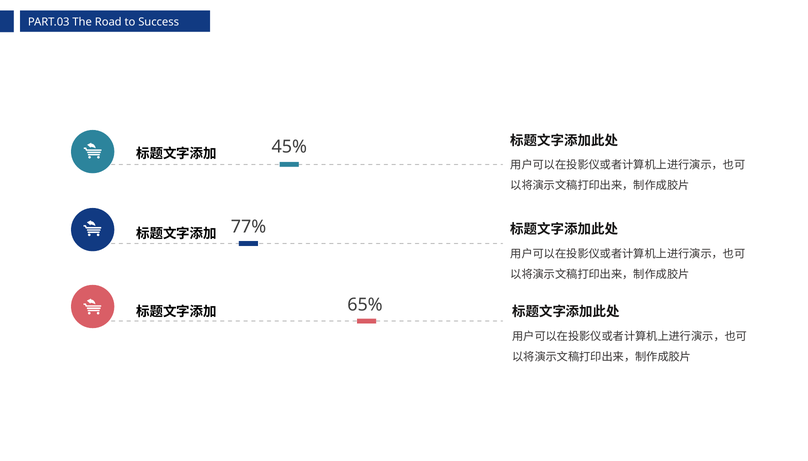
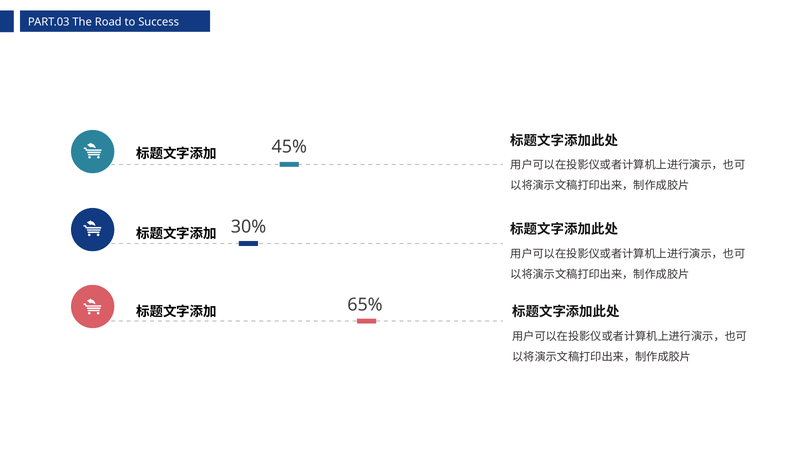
77%: 77% -> 30%
